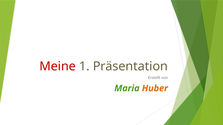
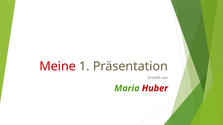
Huber colour: orange -> red
